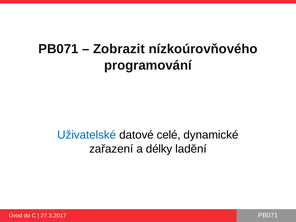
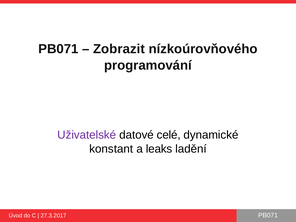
Uživatelské colour: blue -> purple
zařazení: zařazení -> konstant
délky: délky -> leaks
